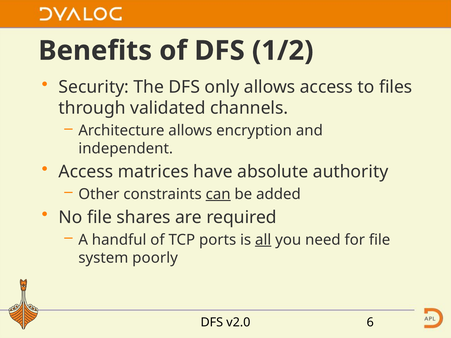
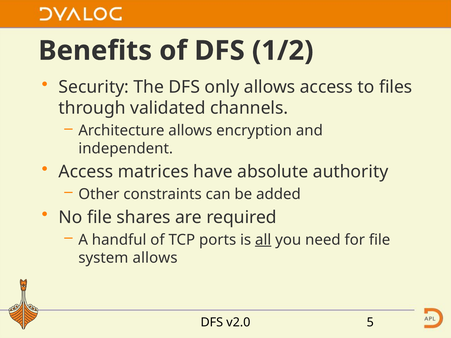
can underline: present -> none
system poorly: poorly -> allows
6: 6 -> 5
